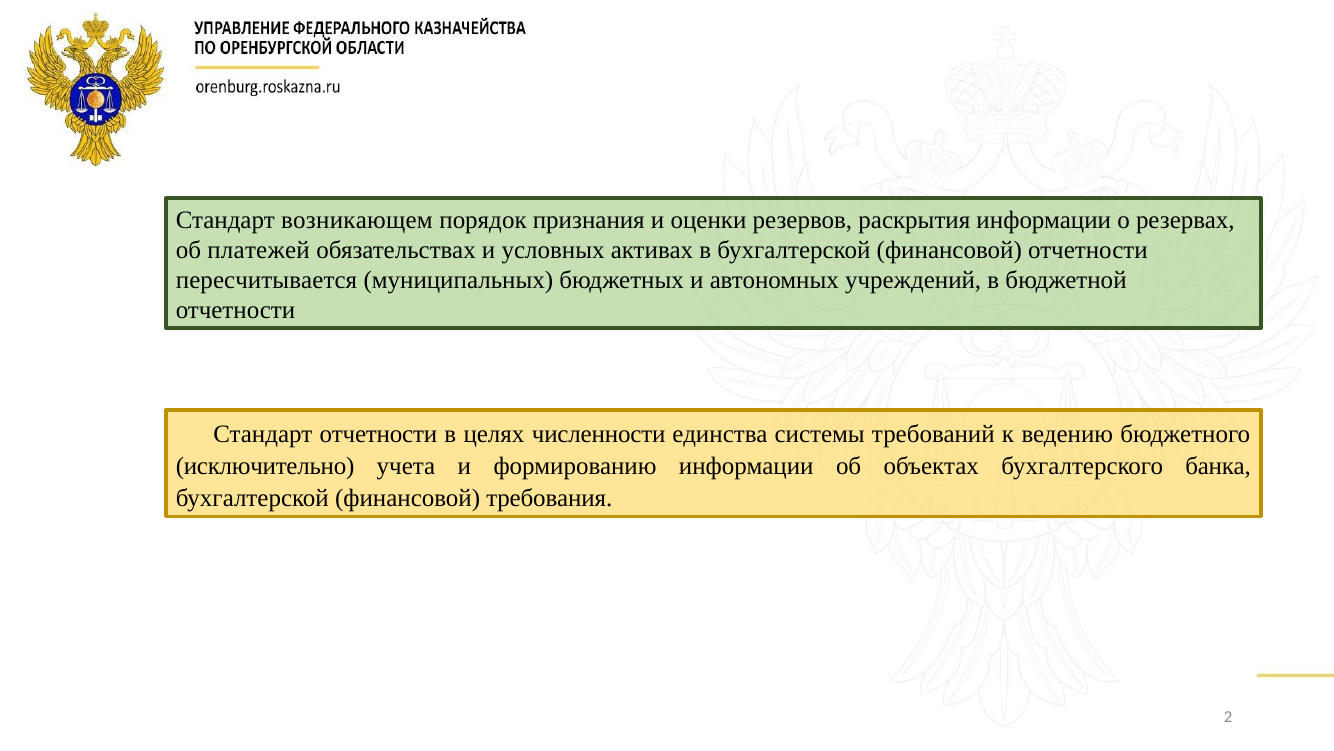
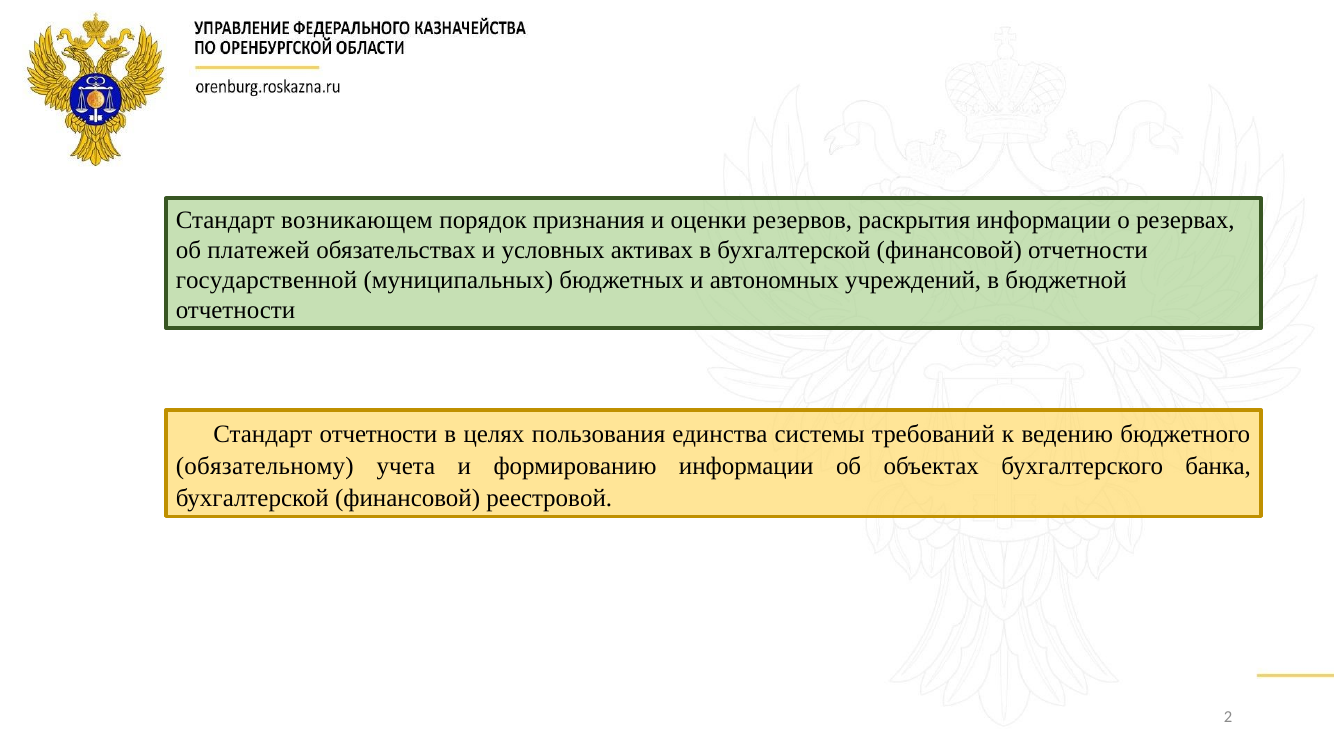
пересчитывается: пересчитывается -> государственной
численности: численности -> пользования
исключительно: исключительно -> обязательному
требования: требования -> реестровой
